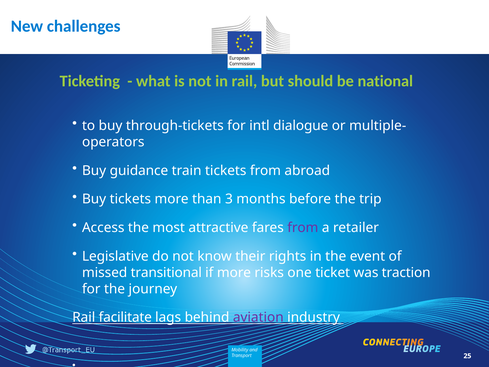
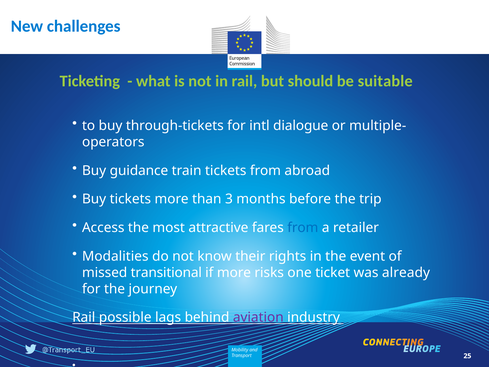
national: national -> suitable
from at (303, 228) colour: purple -> blue
Legislative: Legislative -> Modalities
traction: traction -> already
facilitate: facilitate -> possible
